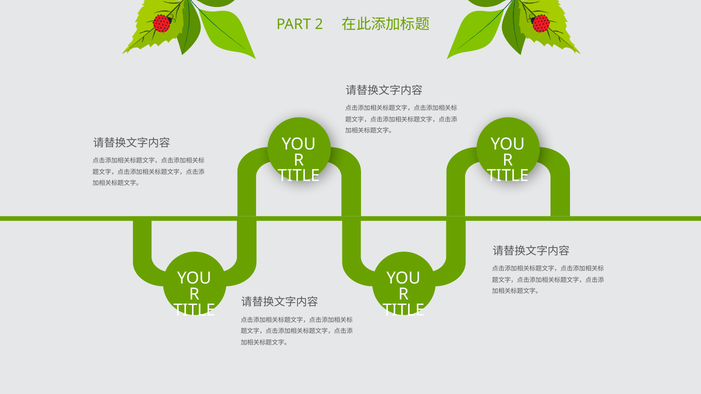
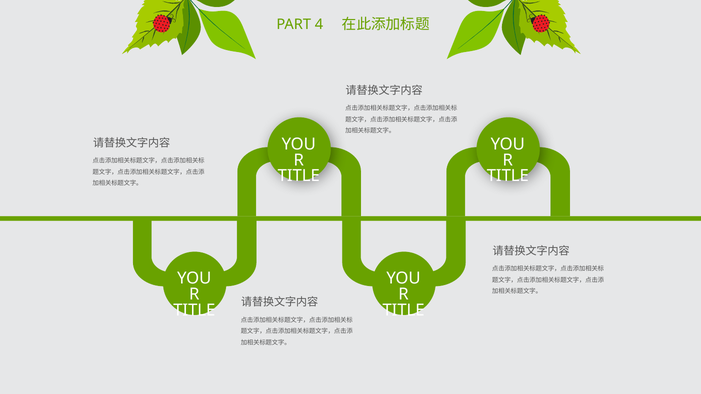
2: 2 -> 4
